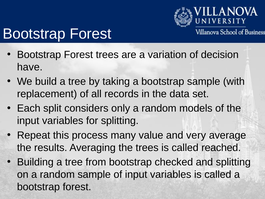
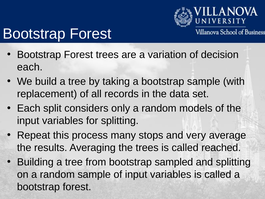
have at (30, 67): have -> each
value: value -> stops
checked: checked -> sampled
